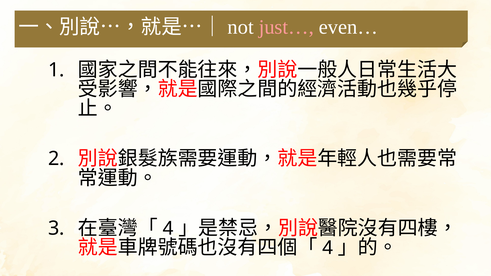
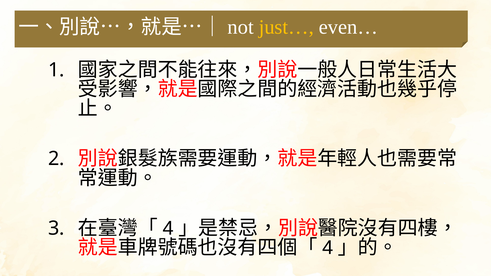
just… colour: pink -> yellow
